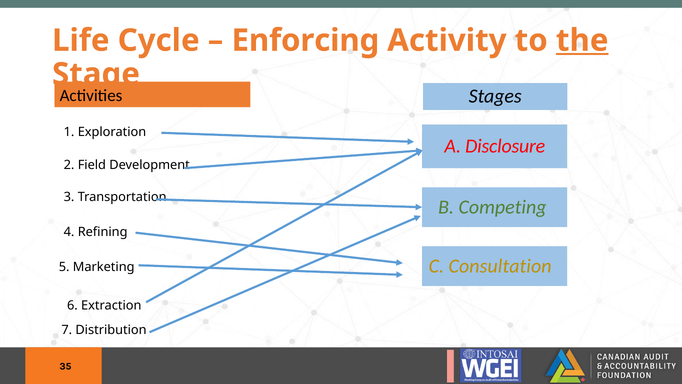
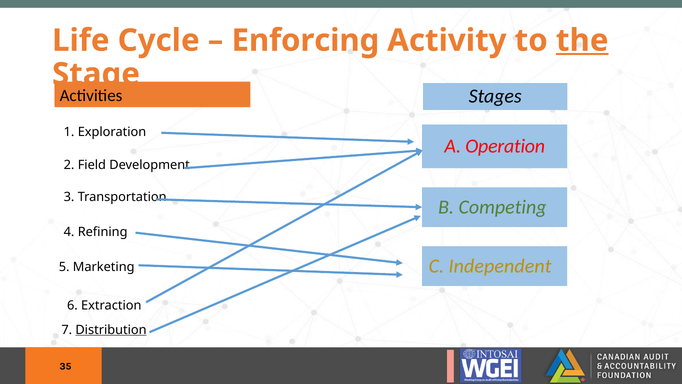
Disclosure: Disclosure -> Operation
Consultation: Consultation -> Independent
Distribution underline: none -> present
